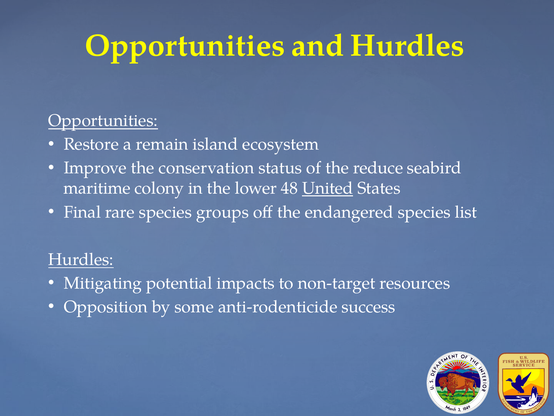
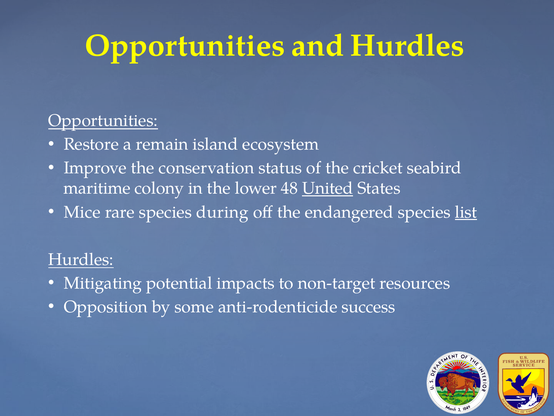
reduce: reduce -> cricket
Final: Final -> Mice
groups: groups -> during
list underline: none -> present
